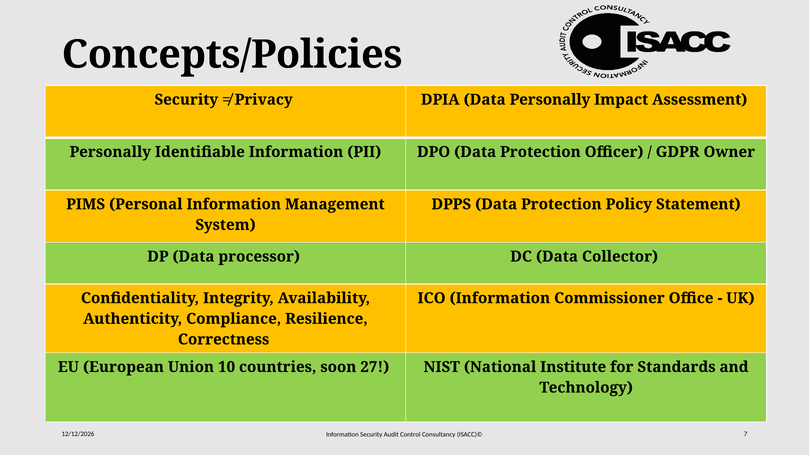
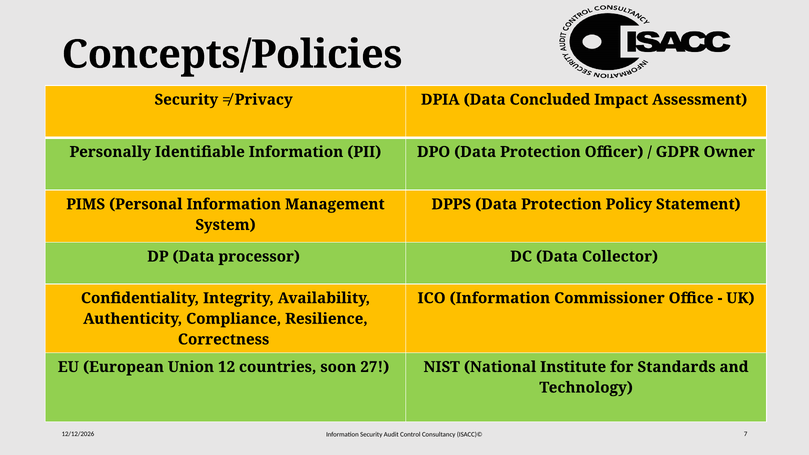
Data Personally: Personally -> Concluded
10: 10 -> 12
